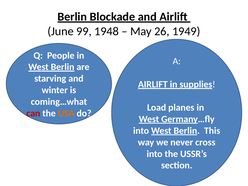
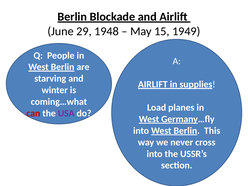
99: 99 -> 29
26: 26 -> 15
USA colour: orange -> purple
